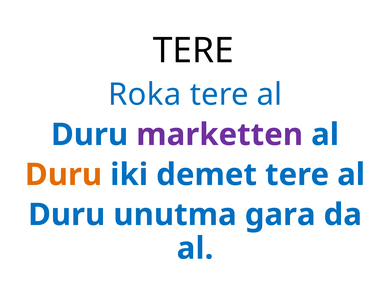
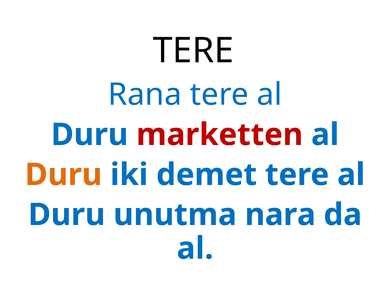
Roka: Roka -> Rana
marketten colour: purple -> red
gara: gara -> nara
